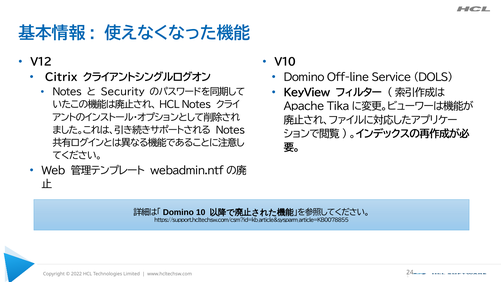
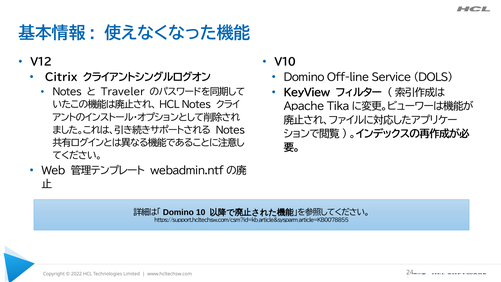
Security: Security -> Traveler
